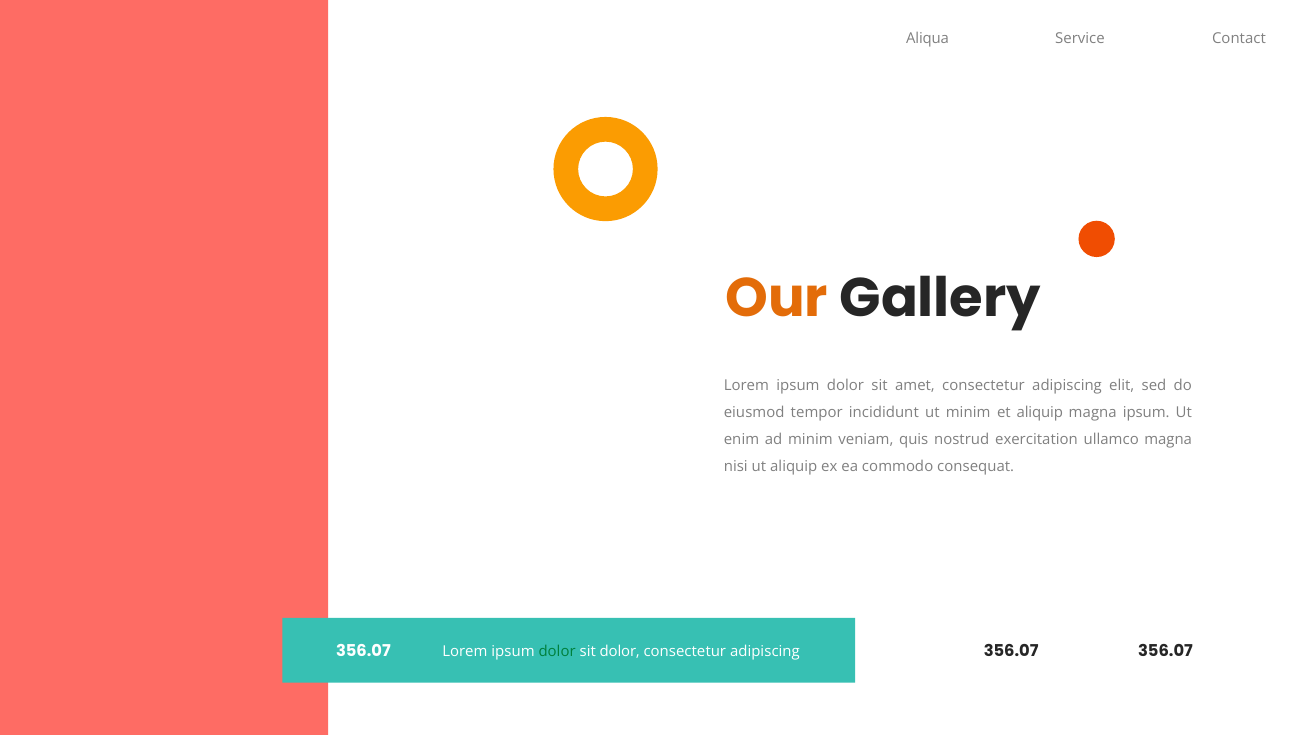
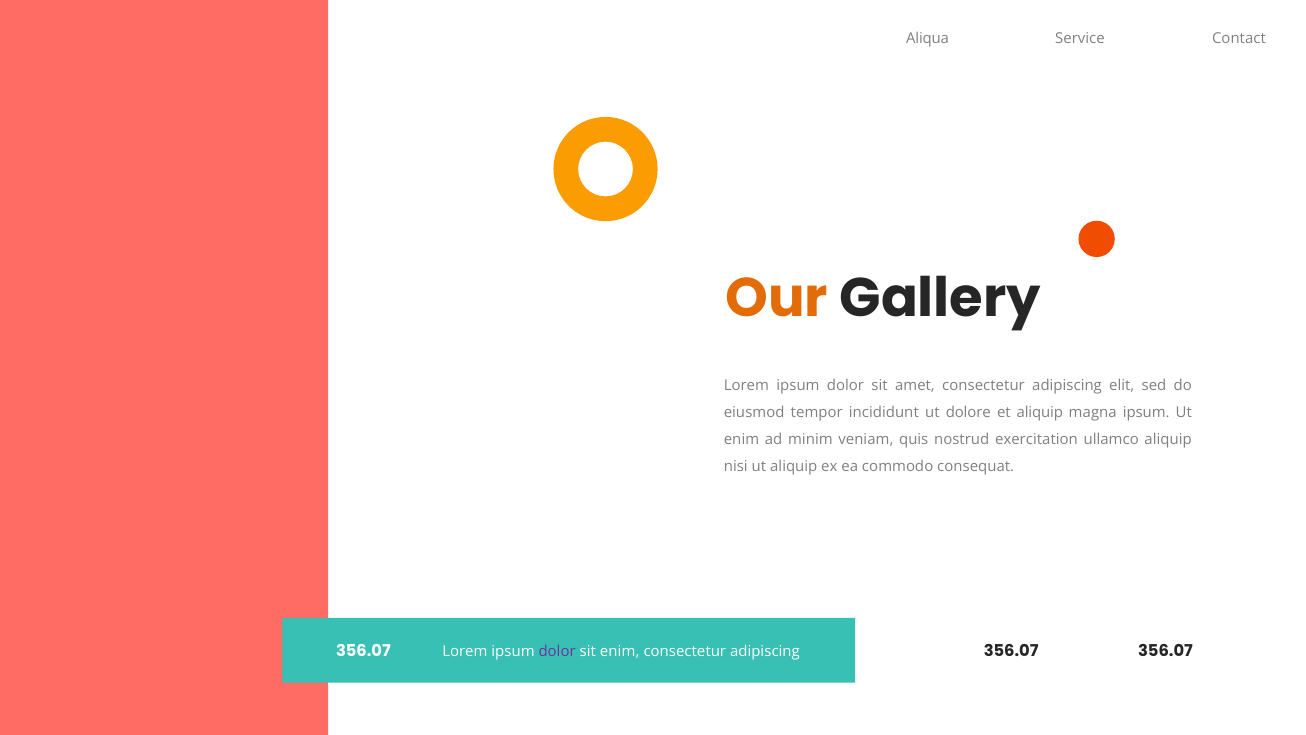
ut minim: minim -> dolore
ullamco magna: magna -> aliquip
dolor at (557, 651) colour: green -> purple
sit dolor: dolor -> enim
